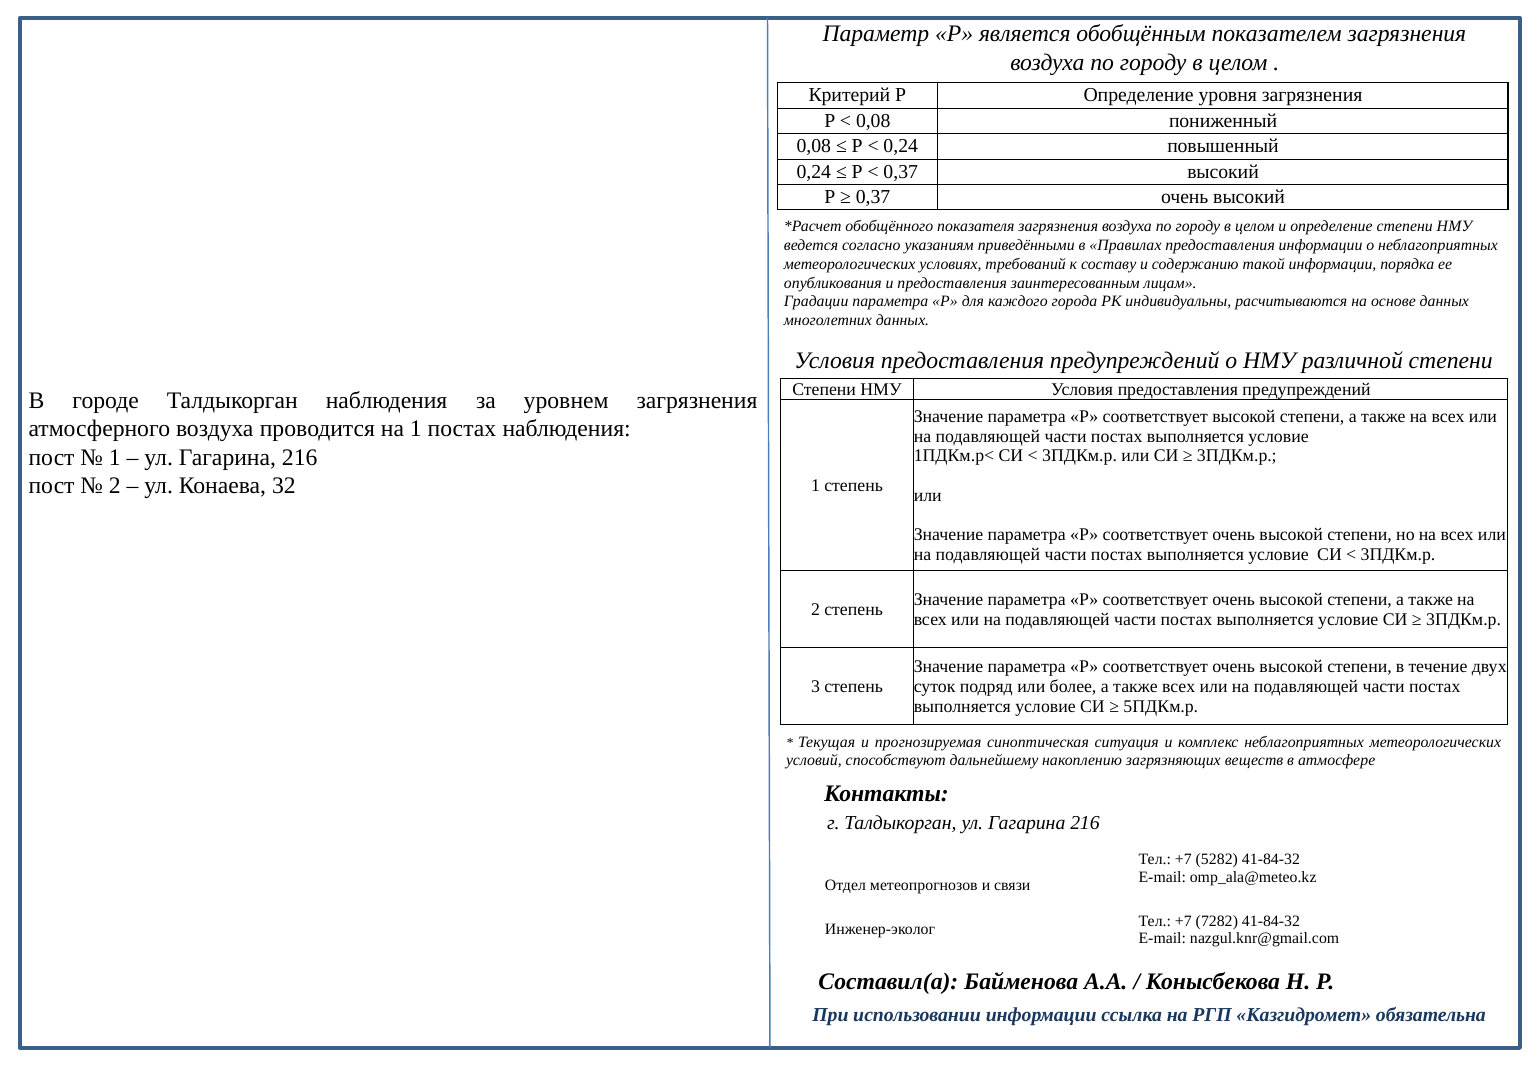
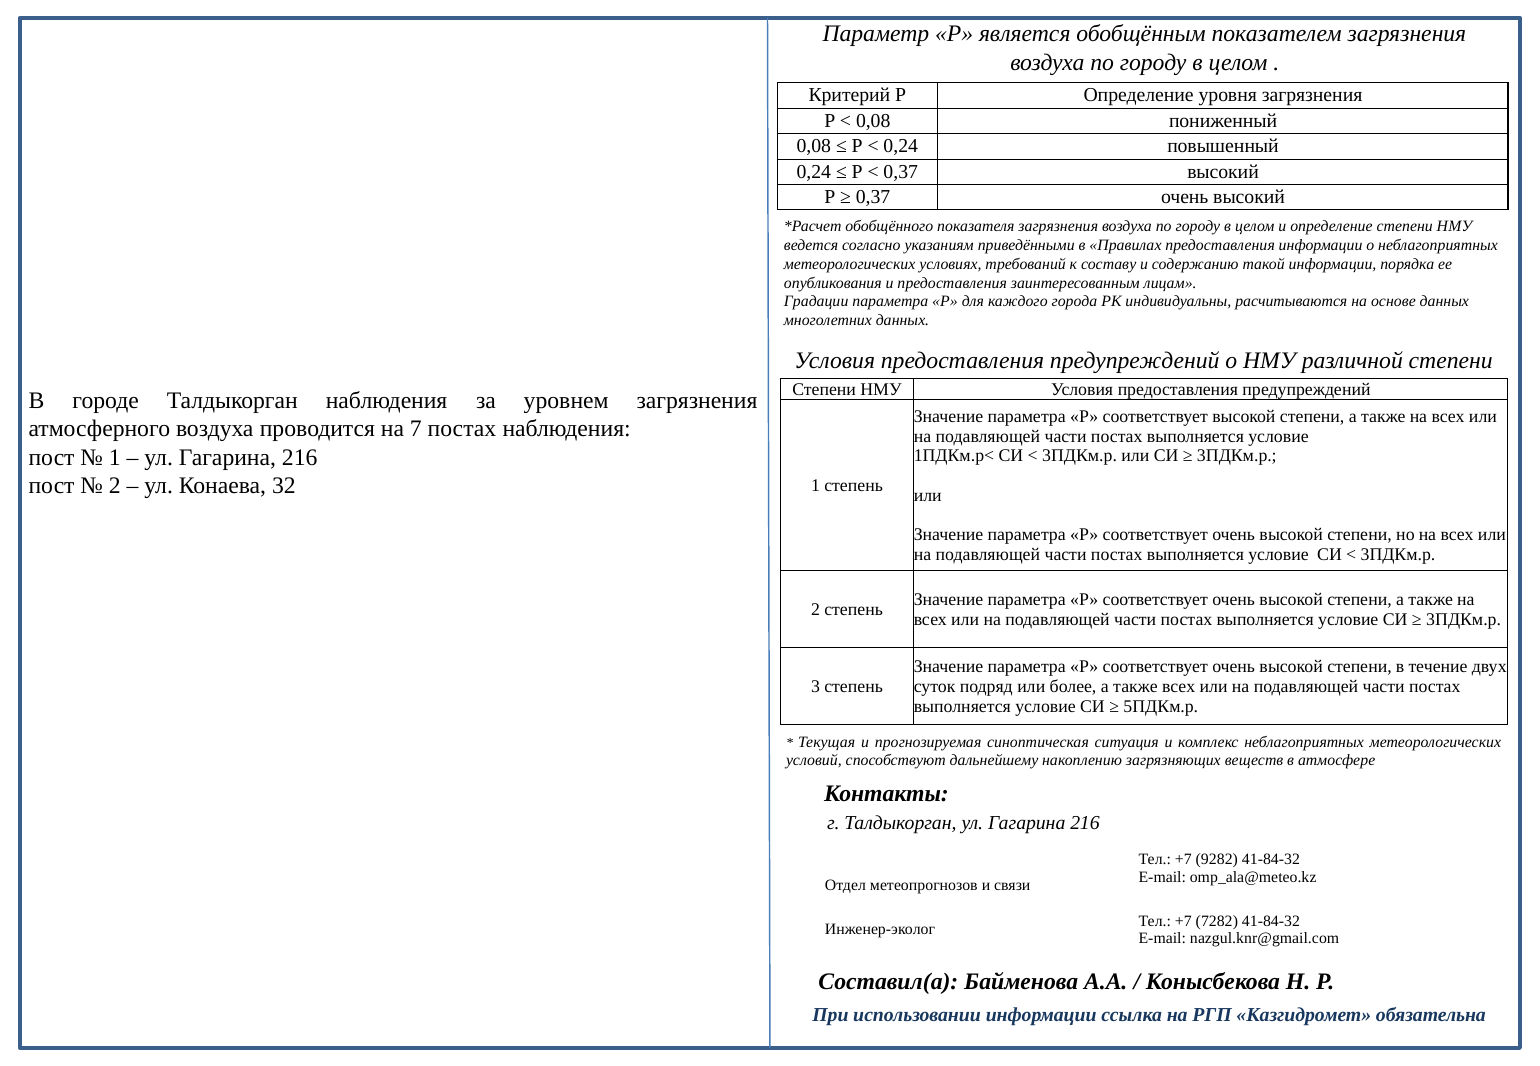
на 1: 1 -> 7
5282: 5282 -> 9282
